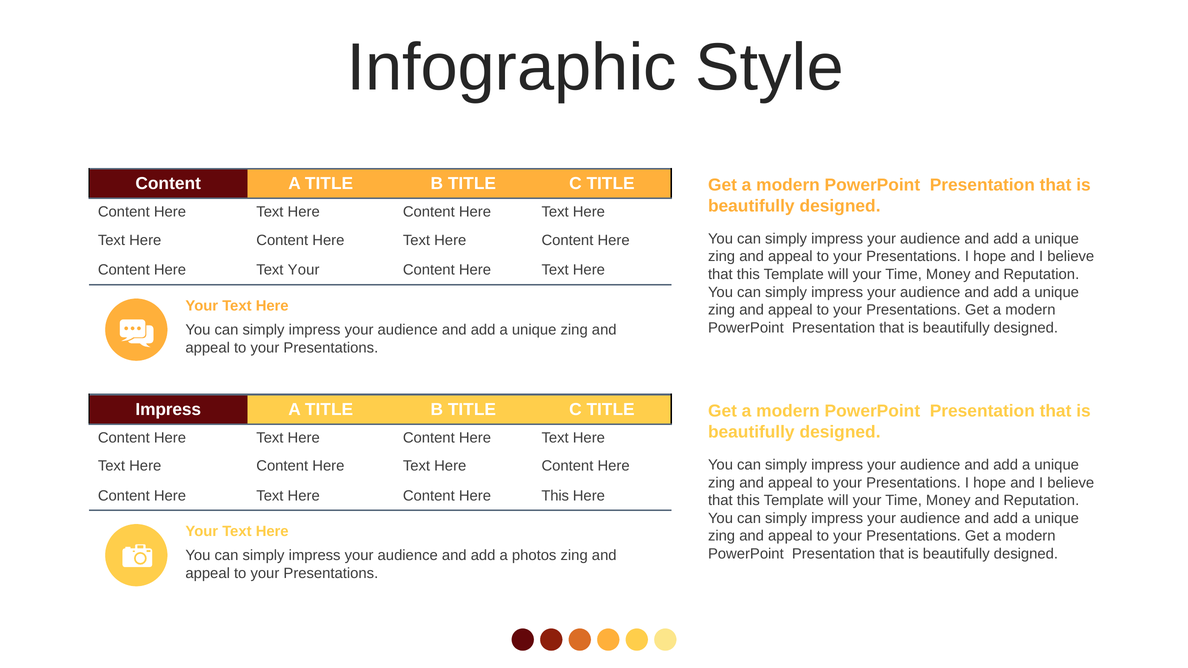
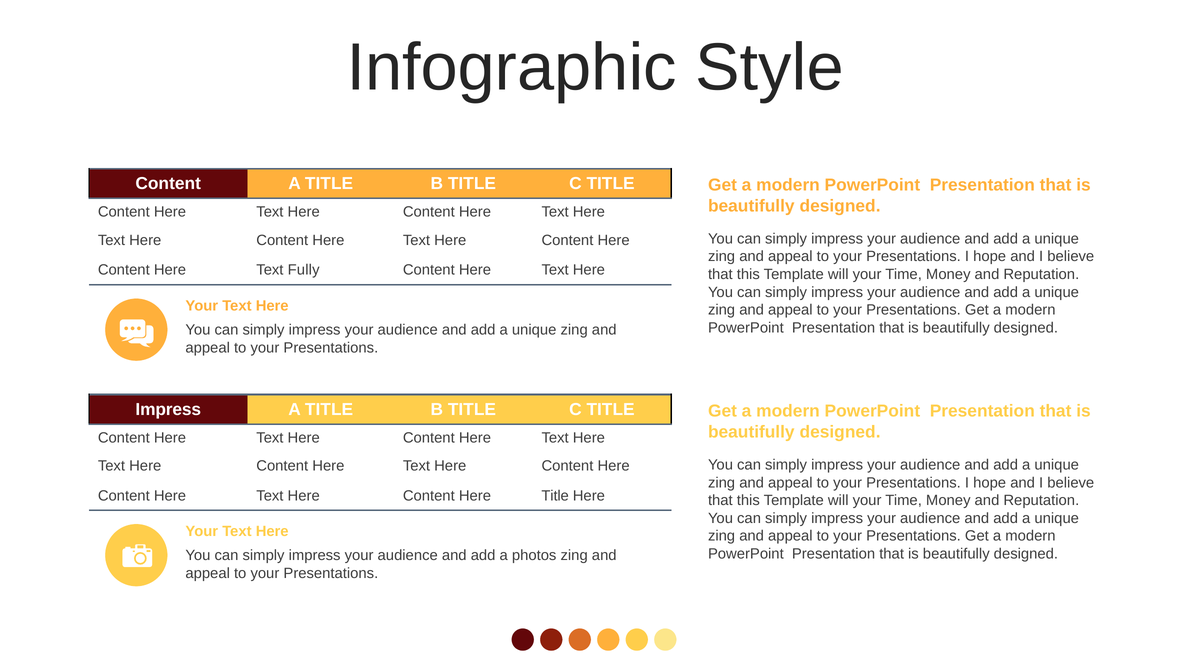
Text Your: Your -> Fully
Here This: This -> Title
